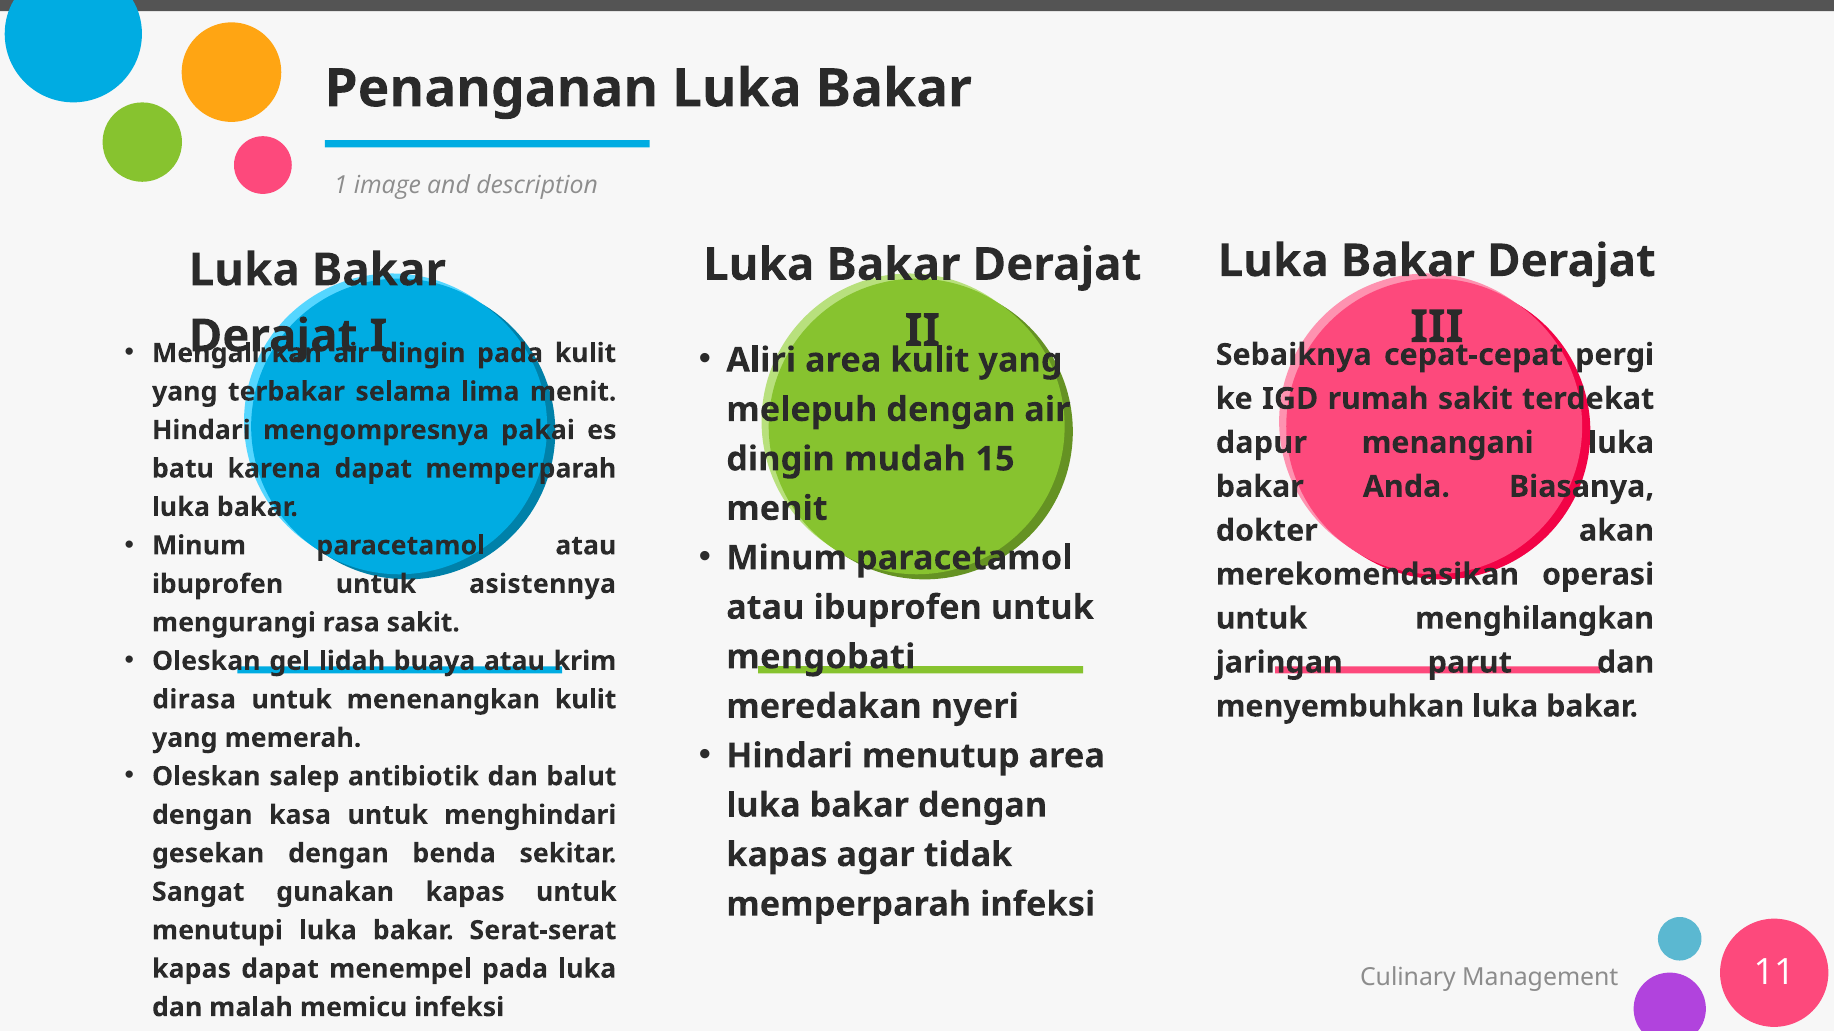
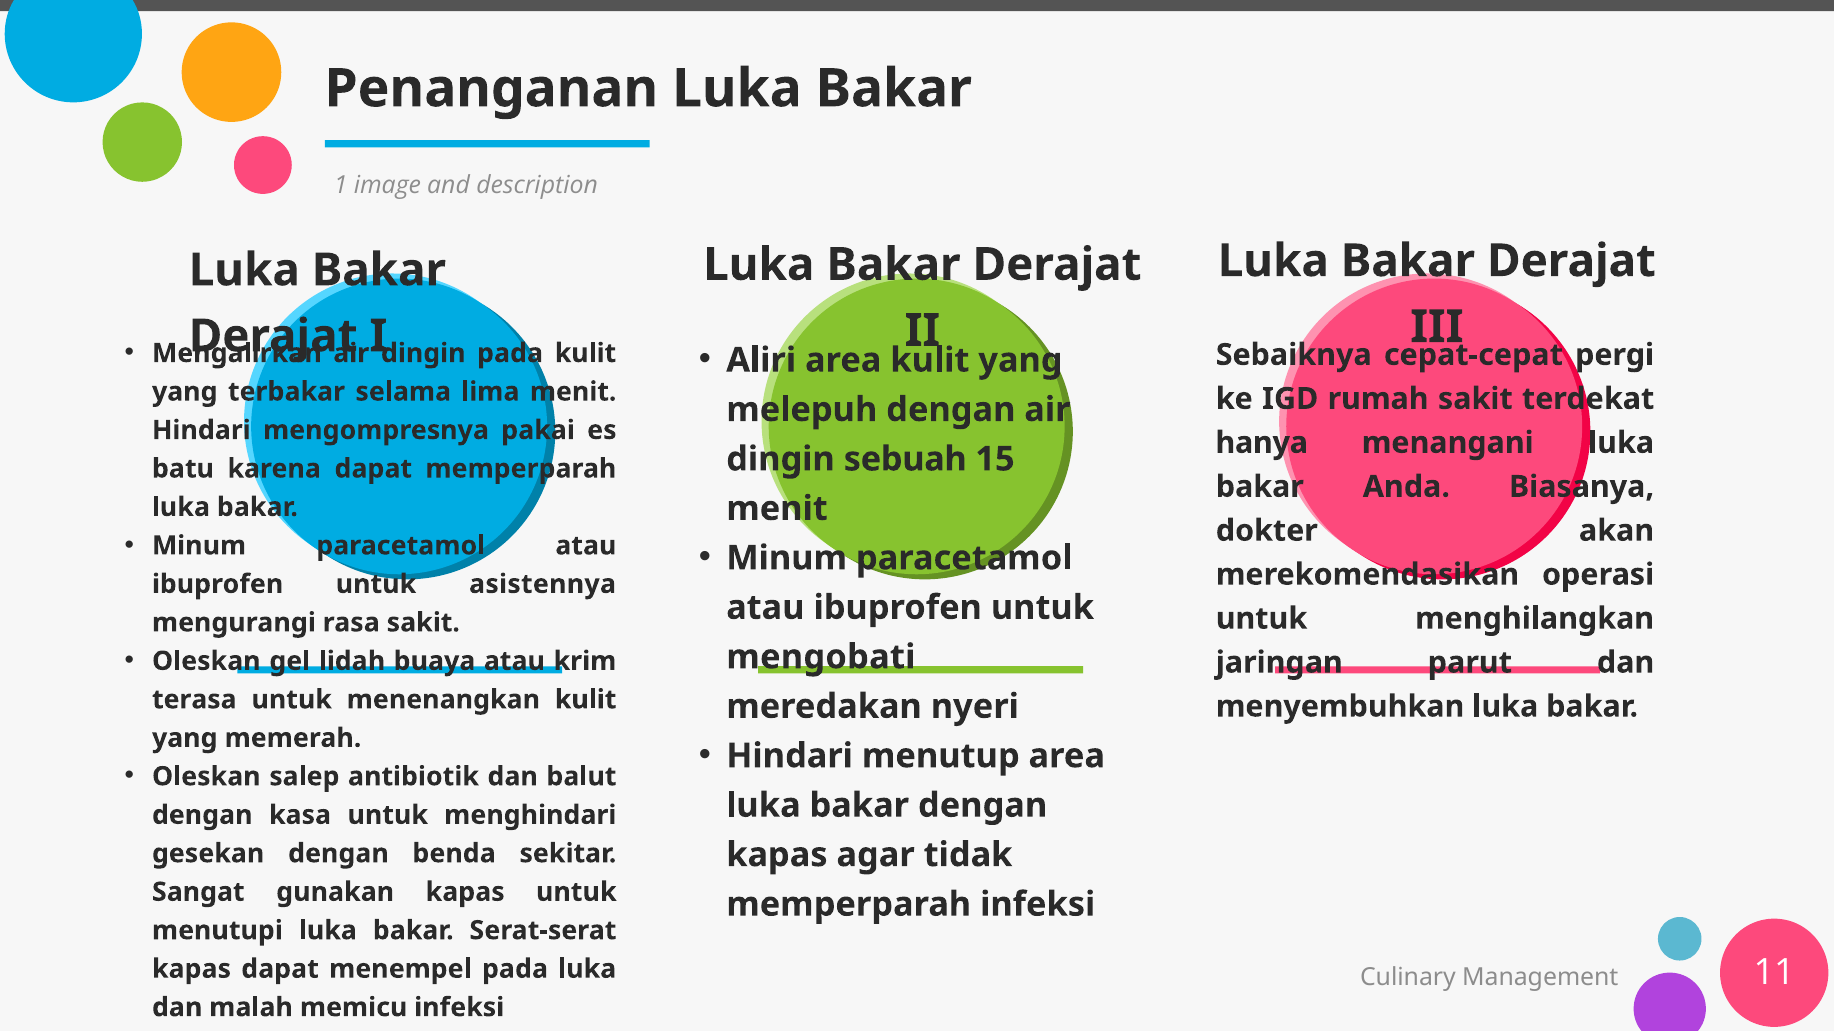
dapur: dapur -> hanya
mudah: mudah -> sebuah
dirasa: dirasa -> terasa
